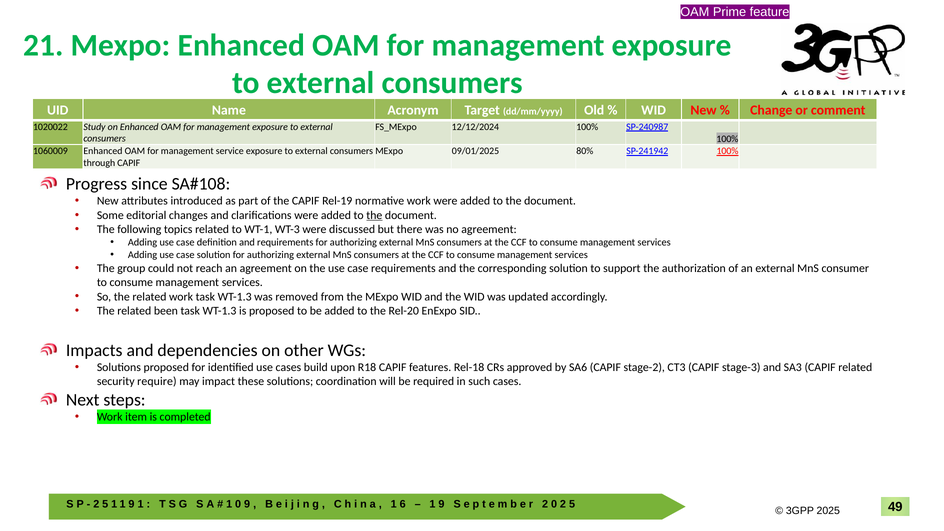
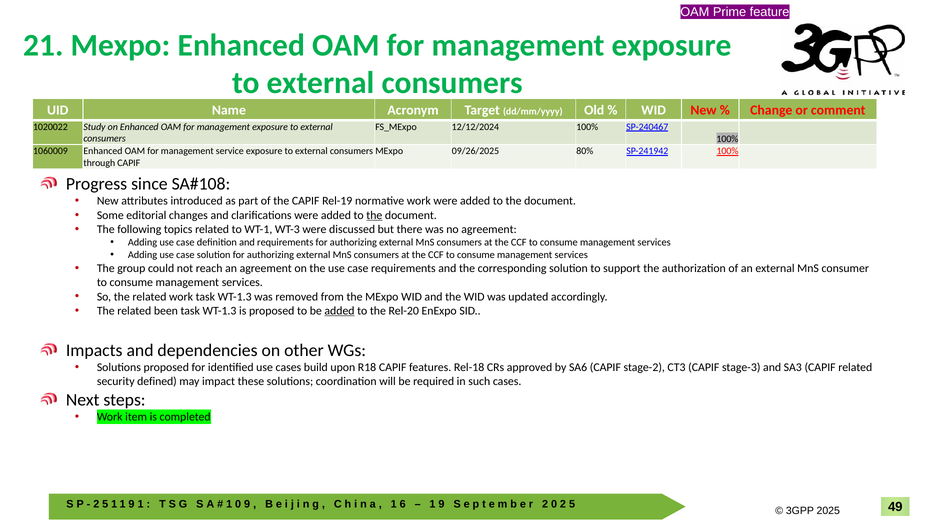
SP-240987: SP-240987 -> SP-240467
09/01/2025: 09/01/2025 -> 09/26/2025
added at (340, 311) underline: none -> present
require: require -> defined
